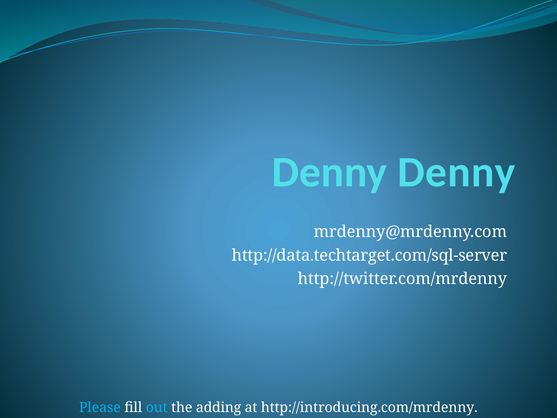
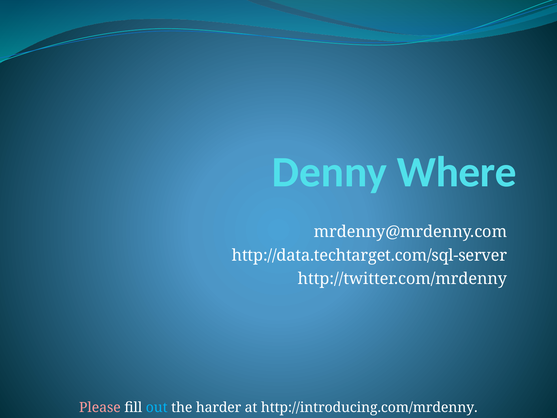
Denny Denny: Denny -> Where
Please colour: light blue -> pink
adding: adding -> harder
